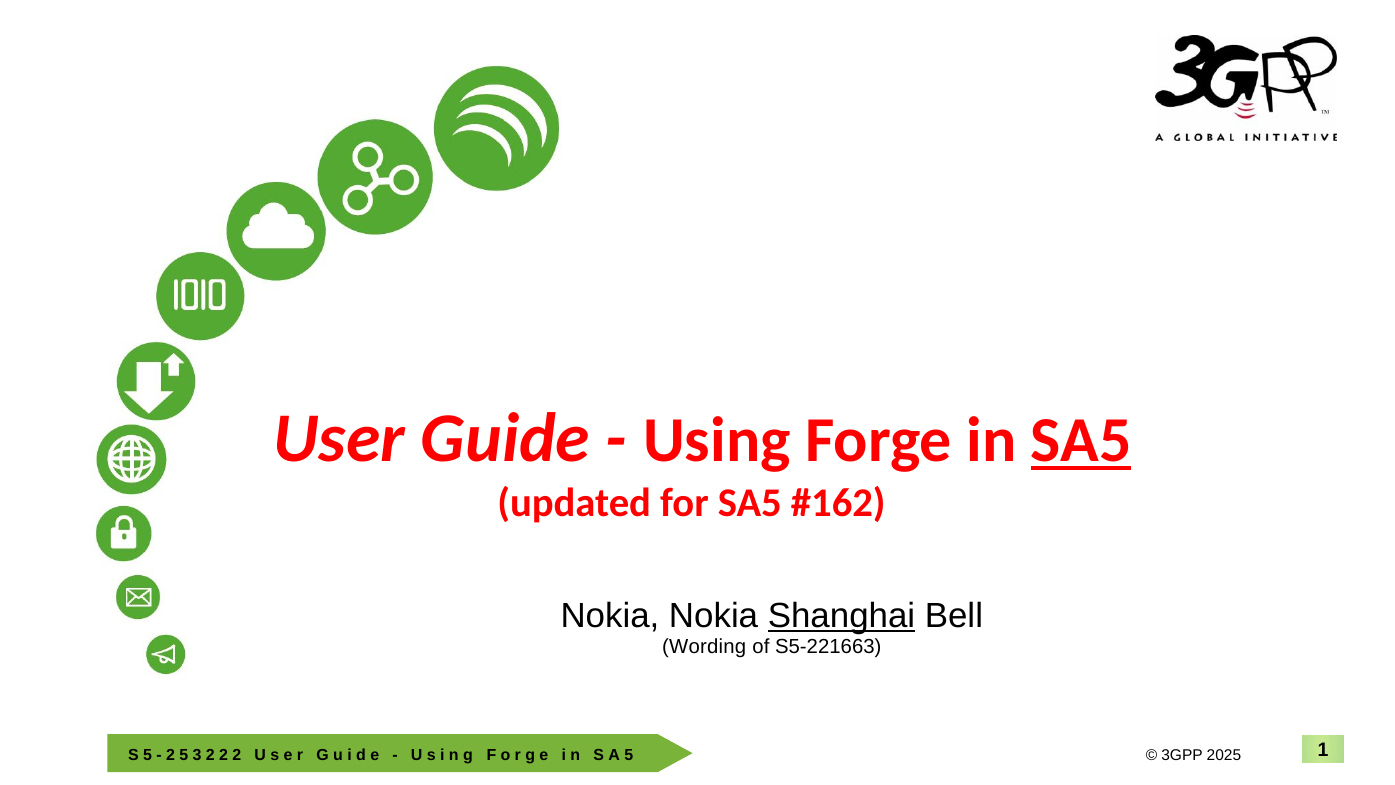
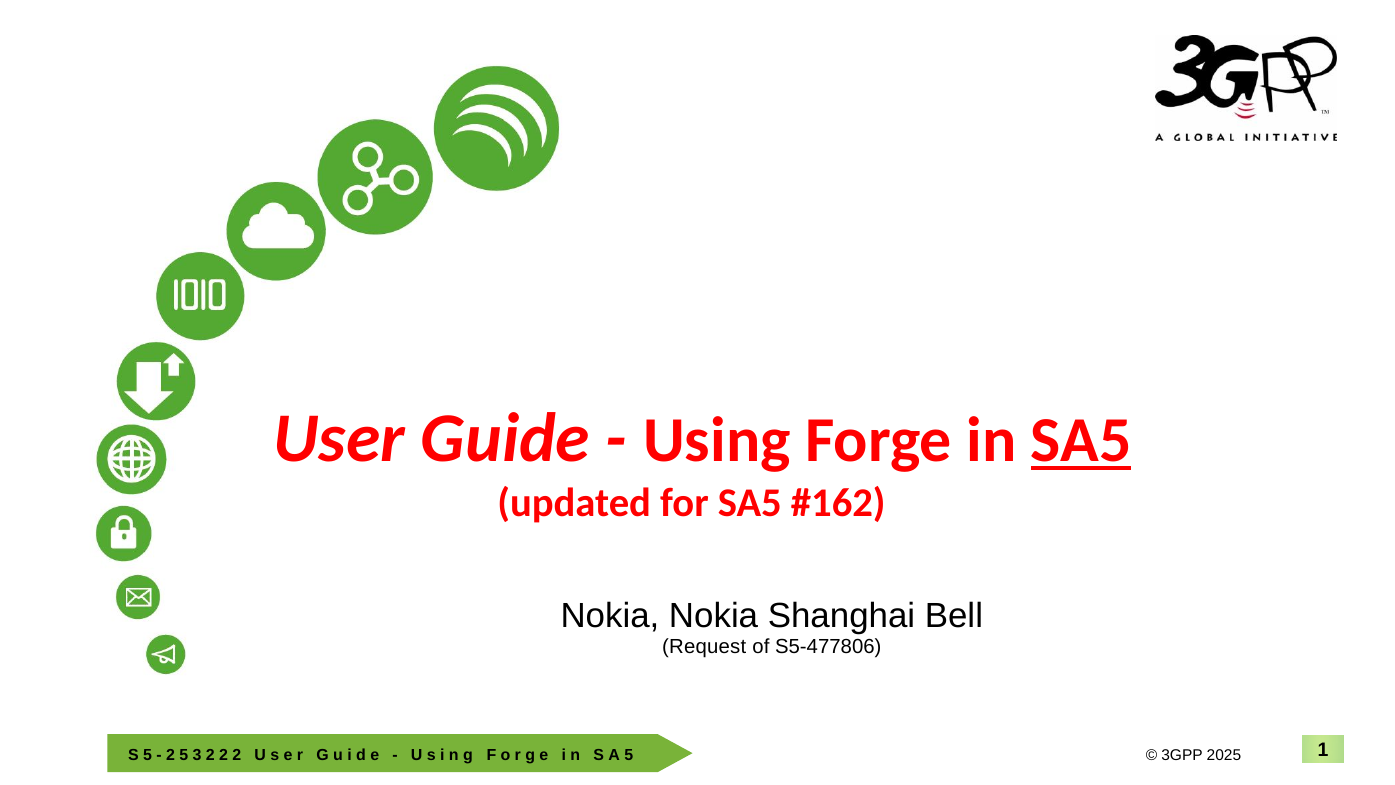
Shanghai underline: present -> none
Wording: Wording -> Request
S5-221663: S5-221663 -> S5-477806
